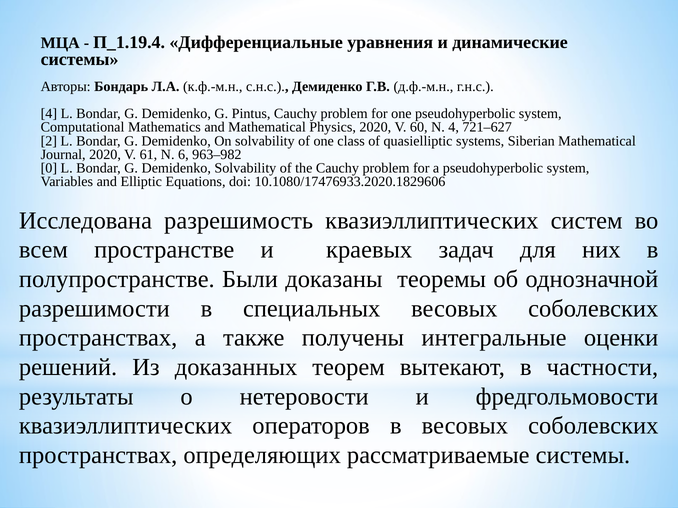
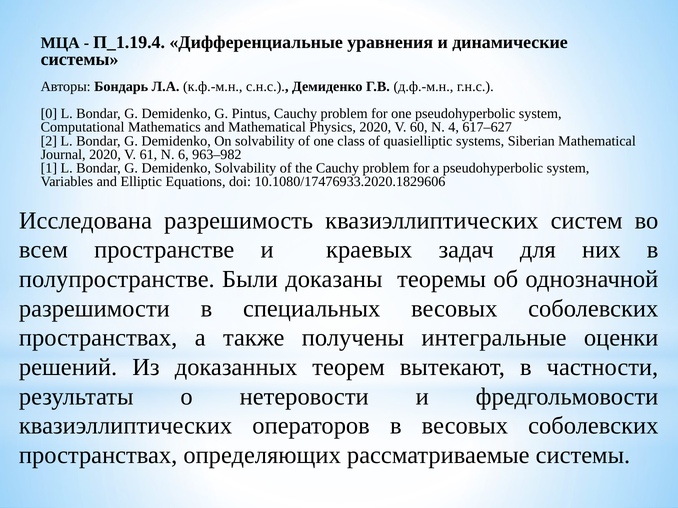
4 at (49, 114): 4 -> 0
721–627: 721–627 -> 617–627
0: 0 -> 1
